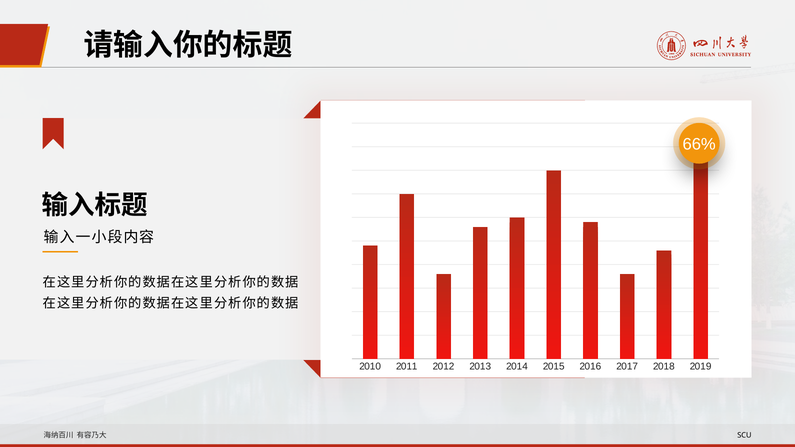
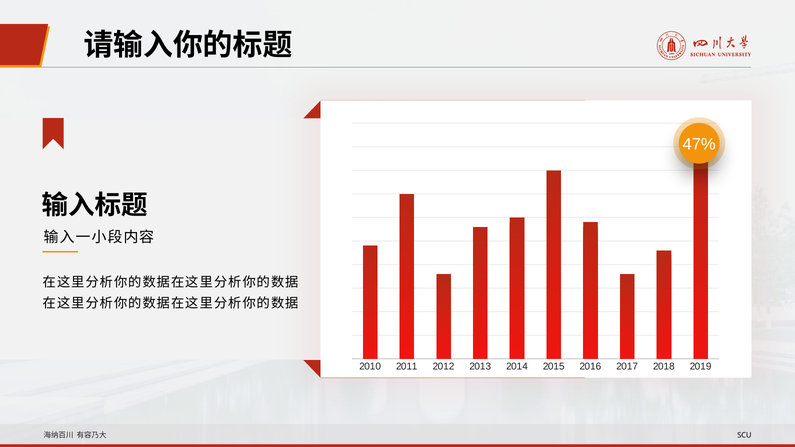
66%: 66% -> 47%
